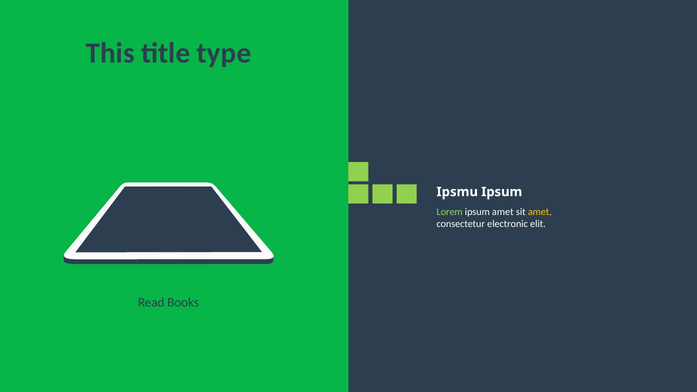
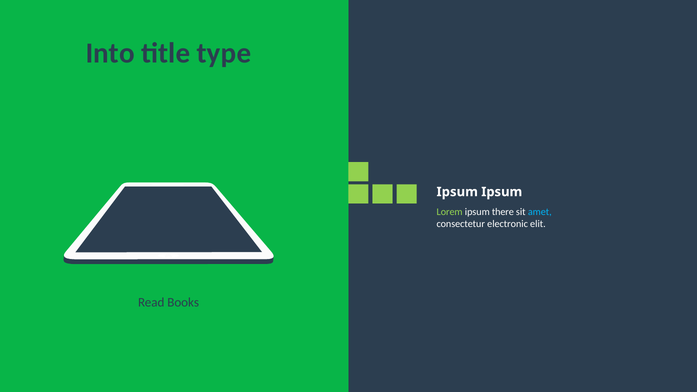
This: This -> Into
Ipsmu at (457, 192): Ipsmu -> Ipsum
ipsum amet: amet -> there
amet at (540, 212) colour: yellow -> light blue
